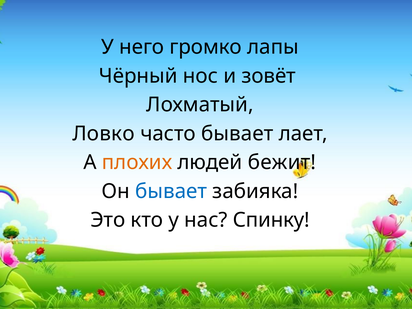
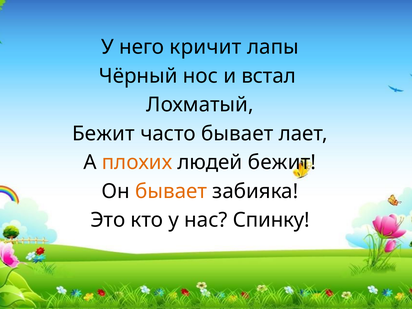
громко: громко -> кричит
зовёт: зовёт -> встал
Ловко at (103, 134): Ловко -> Бежит
бывает at (171, 191) colour: blue -> orange
